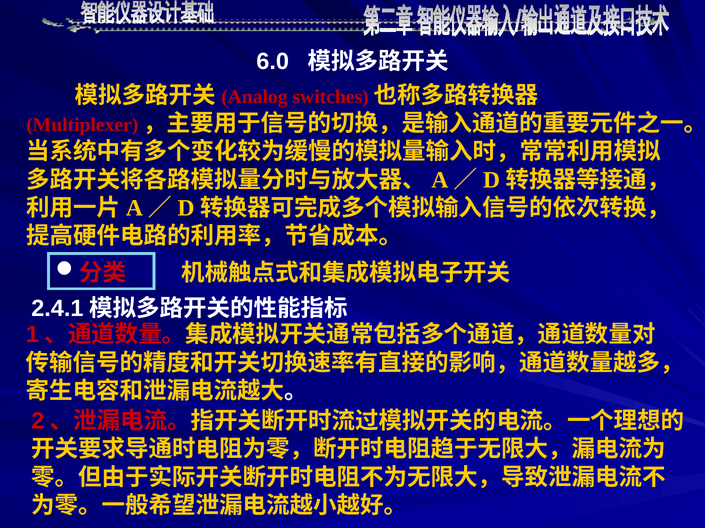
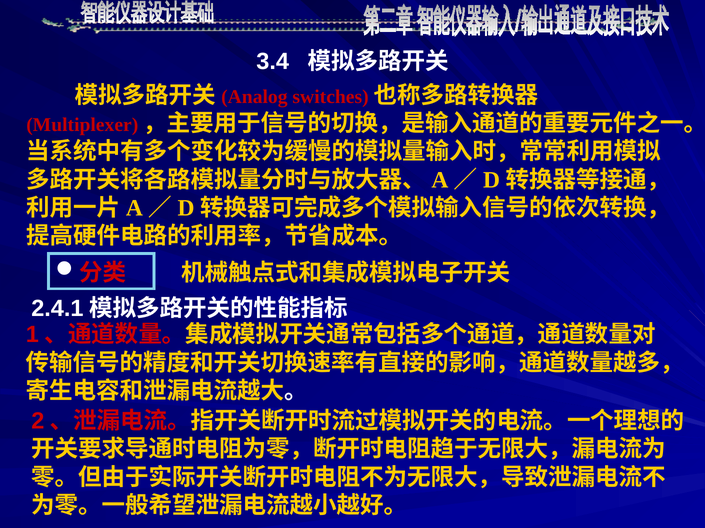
6.0: 6.0 -> 3.4
